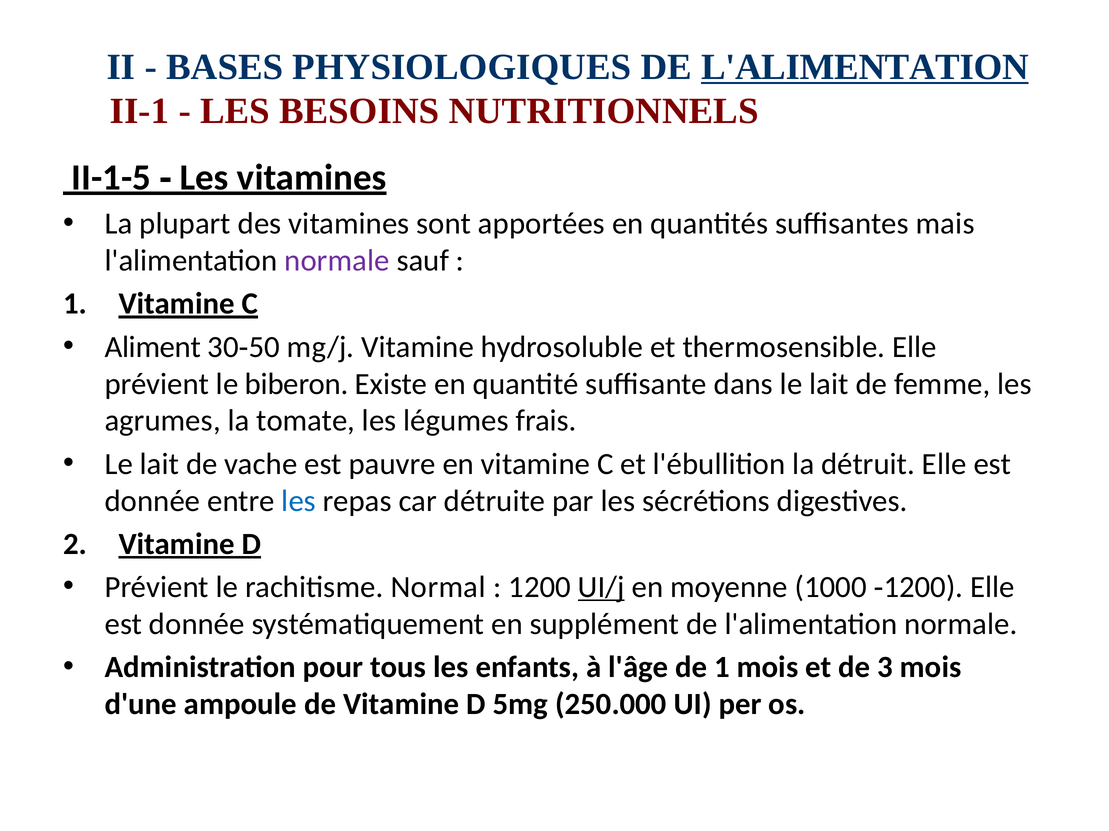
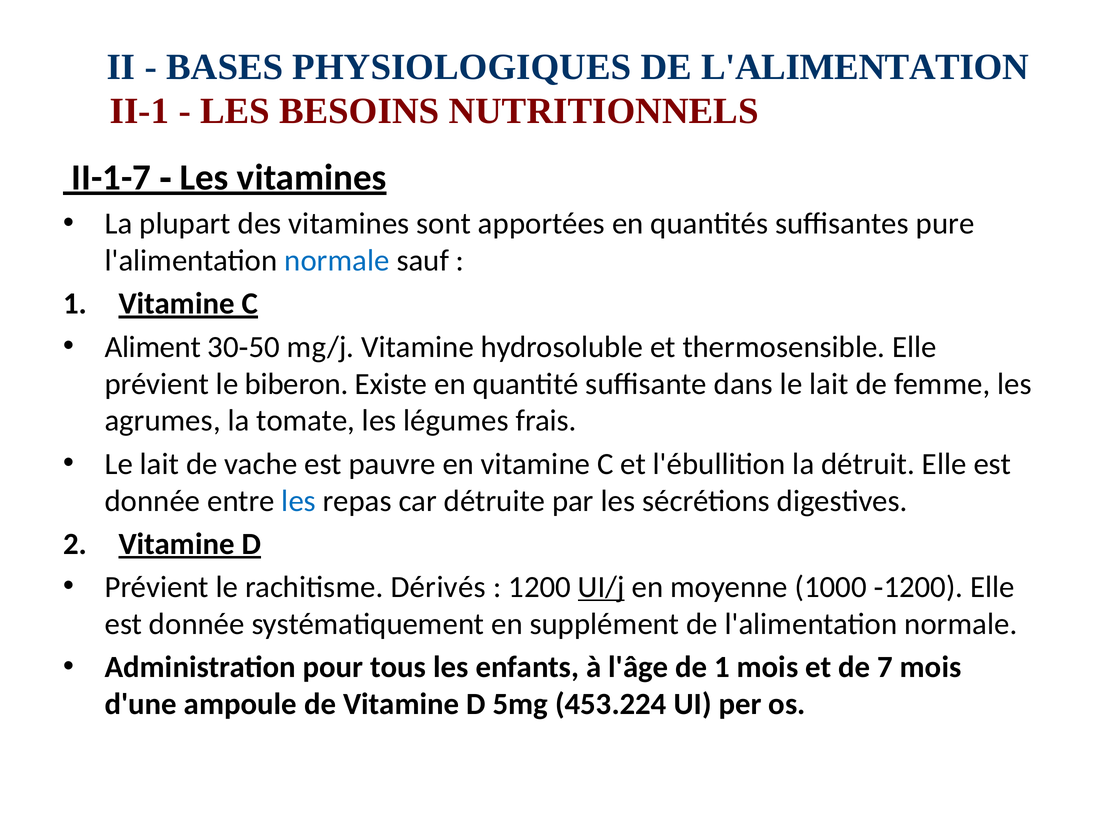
L'ALIMENTATION at (865, 67) underline: present -> none
II-1-5: II-1-5 -> II-1-7
mais: mais -> pure
normale at (337, 261) colour: purple -> blue
Normal: Normal -> Dérivés
3: 3 -> 7
250.000: 250.000 -> 453.224
